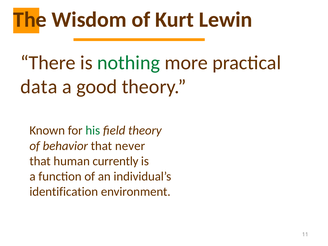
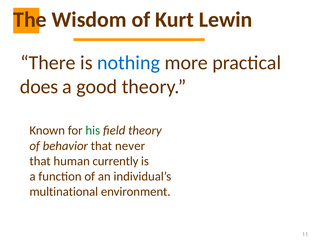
nothing colour: green -> blue
data: data -> does
identification: identification -> multinational
